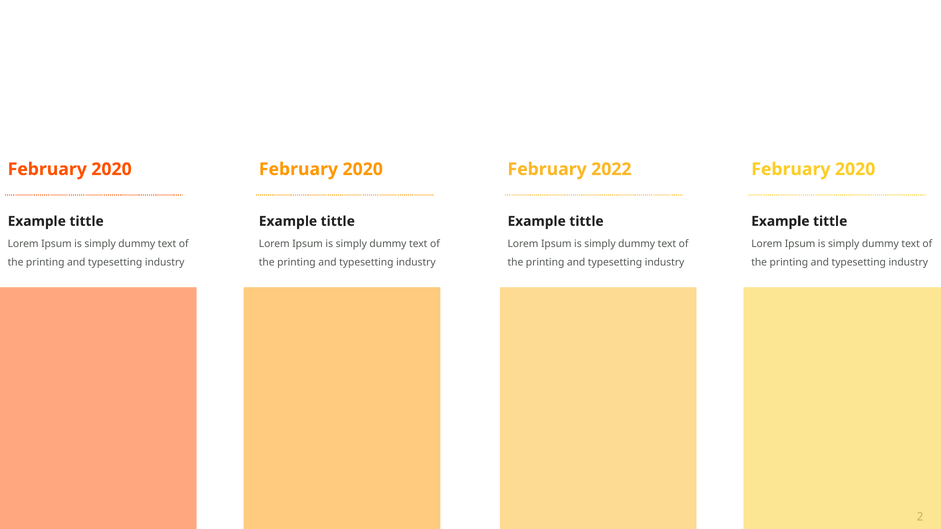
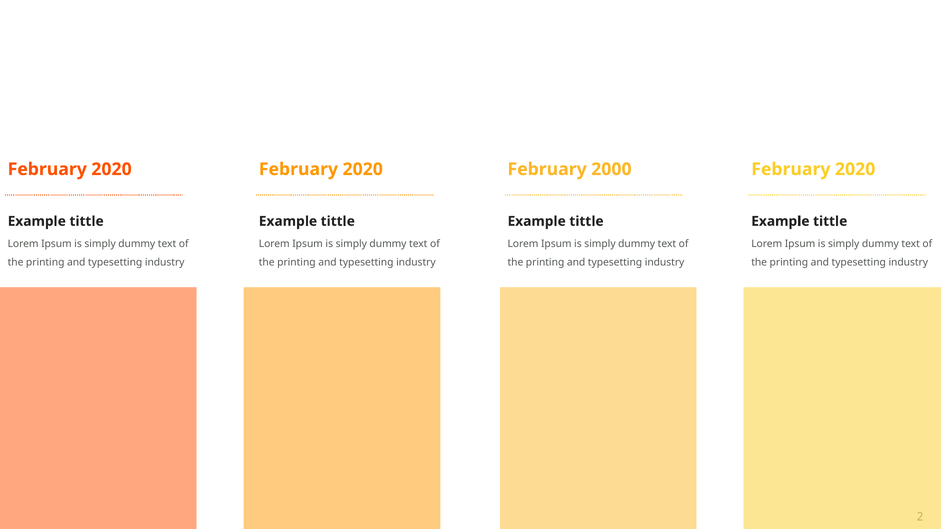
2022: 2022 -> 2000
